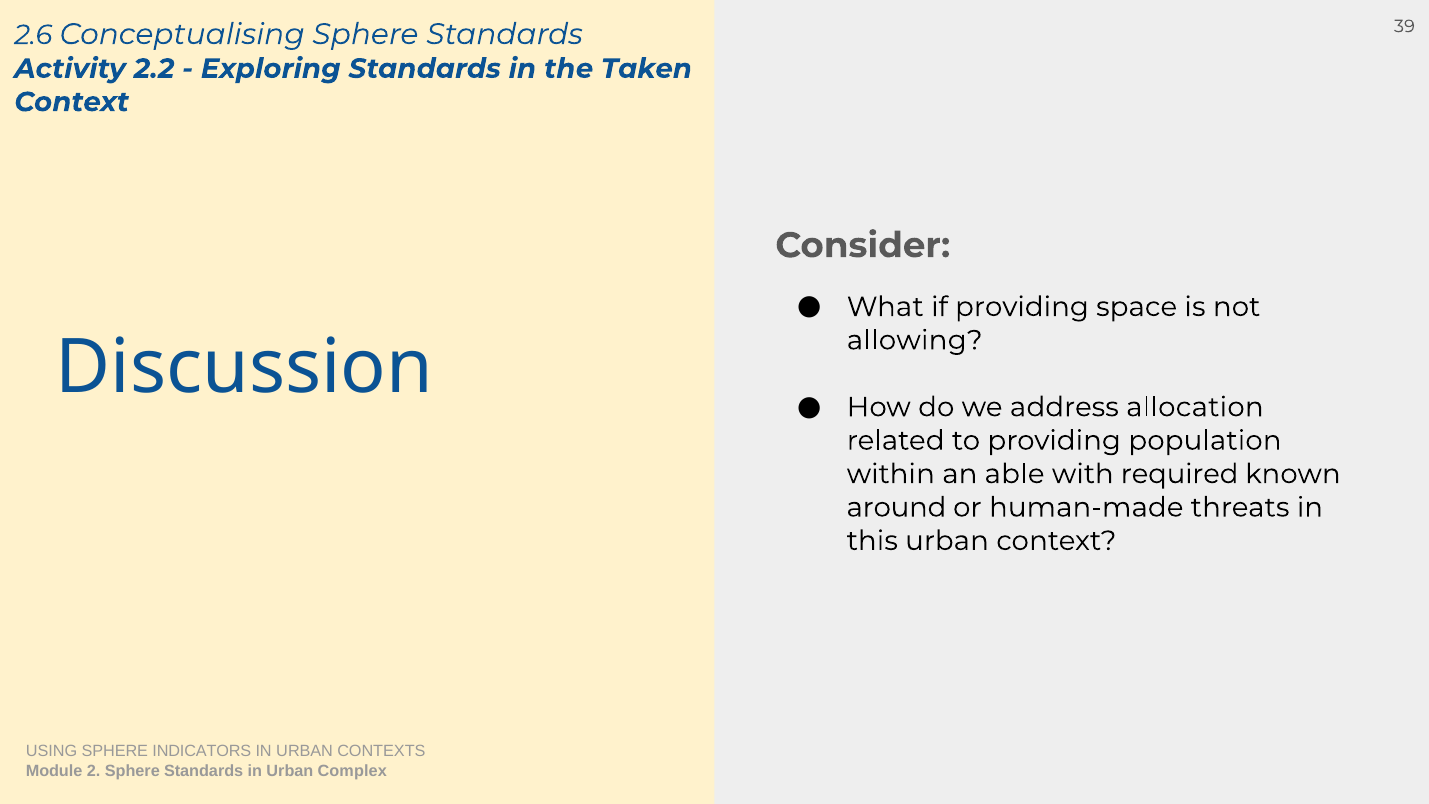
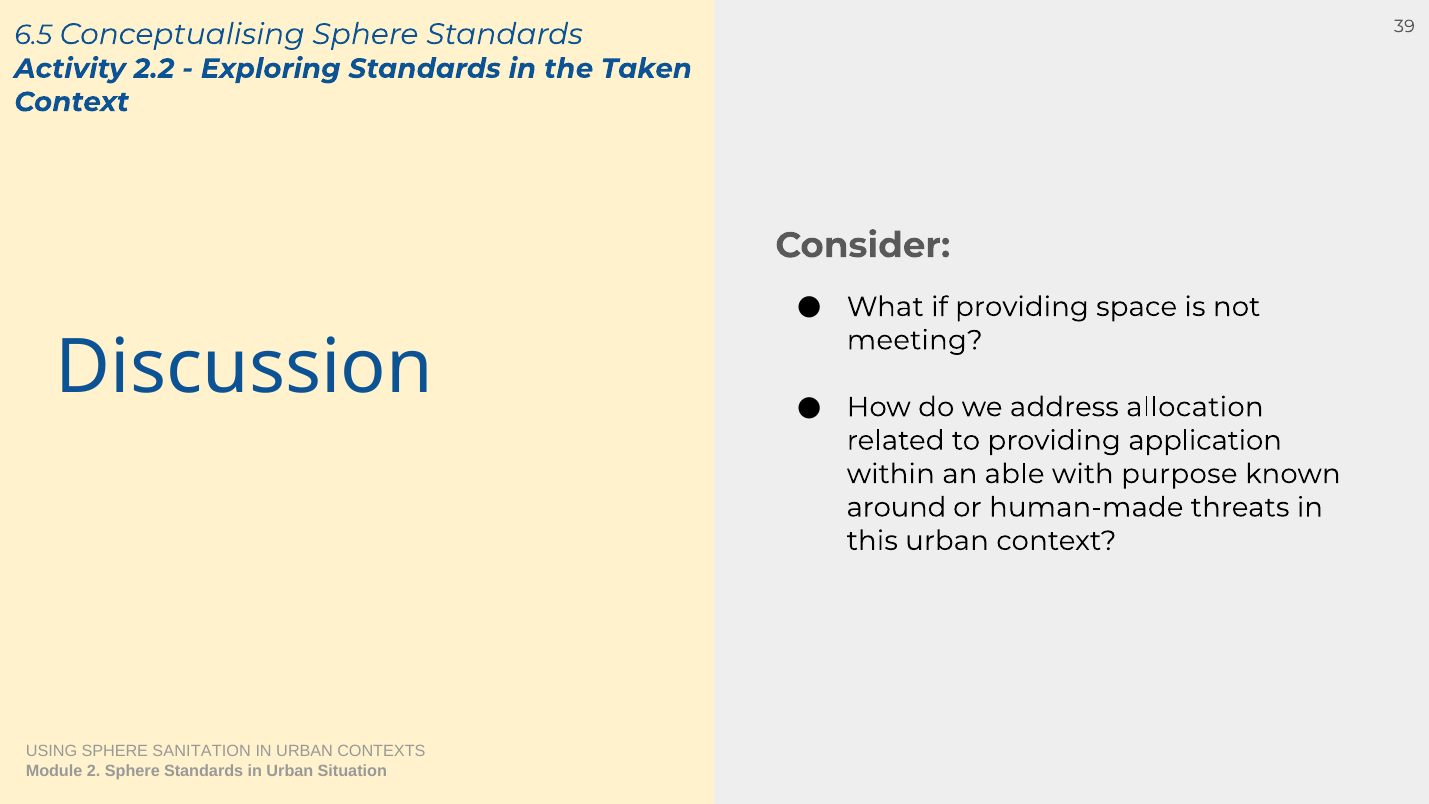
2.6: 2.6 -> 6.5
allowing: allowing -> meeting
population: population -> application
required: required -> purpose
INDICATORS: INDICATORS -> SANITATION
Complex: Complex -> Situation
